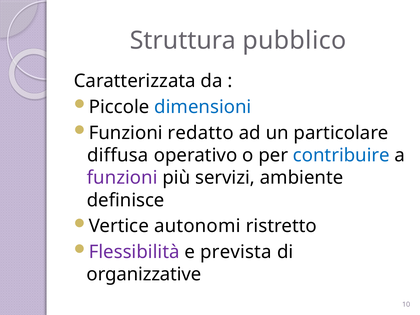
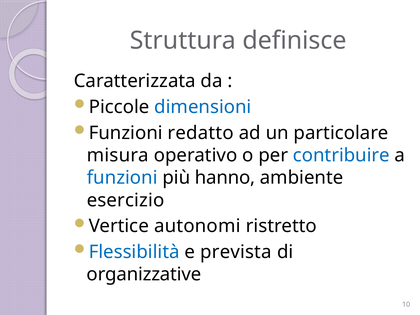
pubblico: pubblico -> definisce
diffusa: diffusa -> misura
funzioni at (122, 178) colour: purple -> blue
servizi: servizi -> hanno
definisce: definisce -> esercizio
Flessibilità colour: purple -> blue
